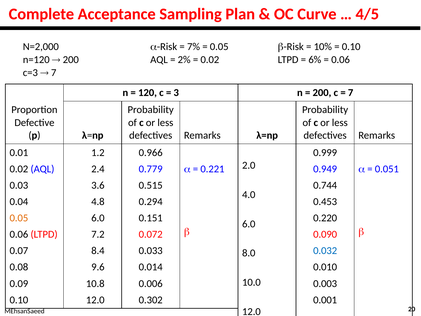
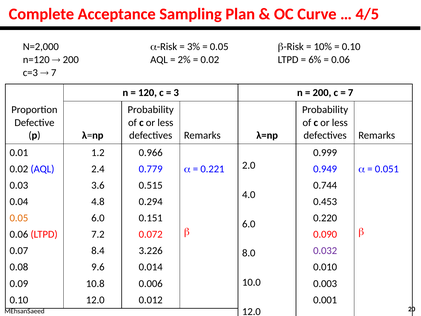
7%: 7% -> 3%
0.033: 0.033 -> 3.226
0.032 colour: blue -> purple
0.302: 0.302 -> 0.012
